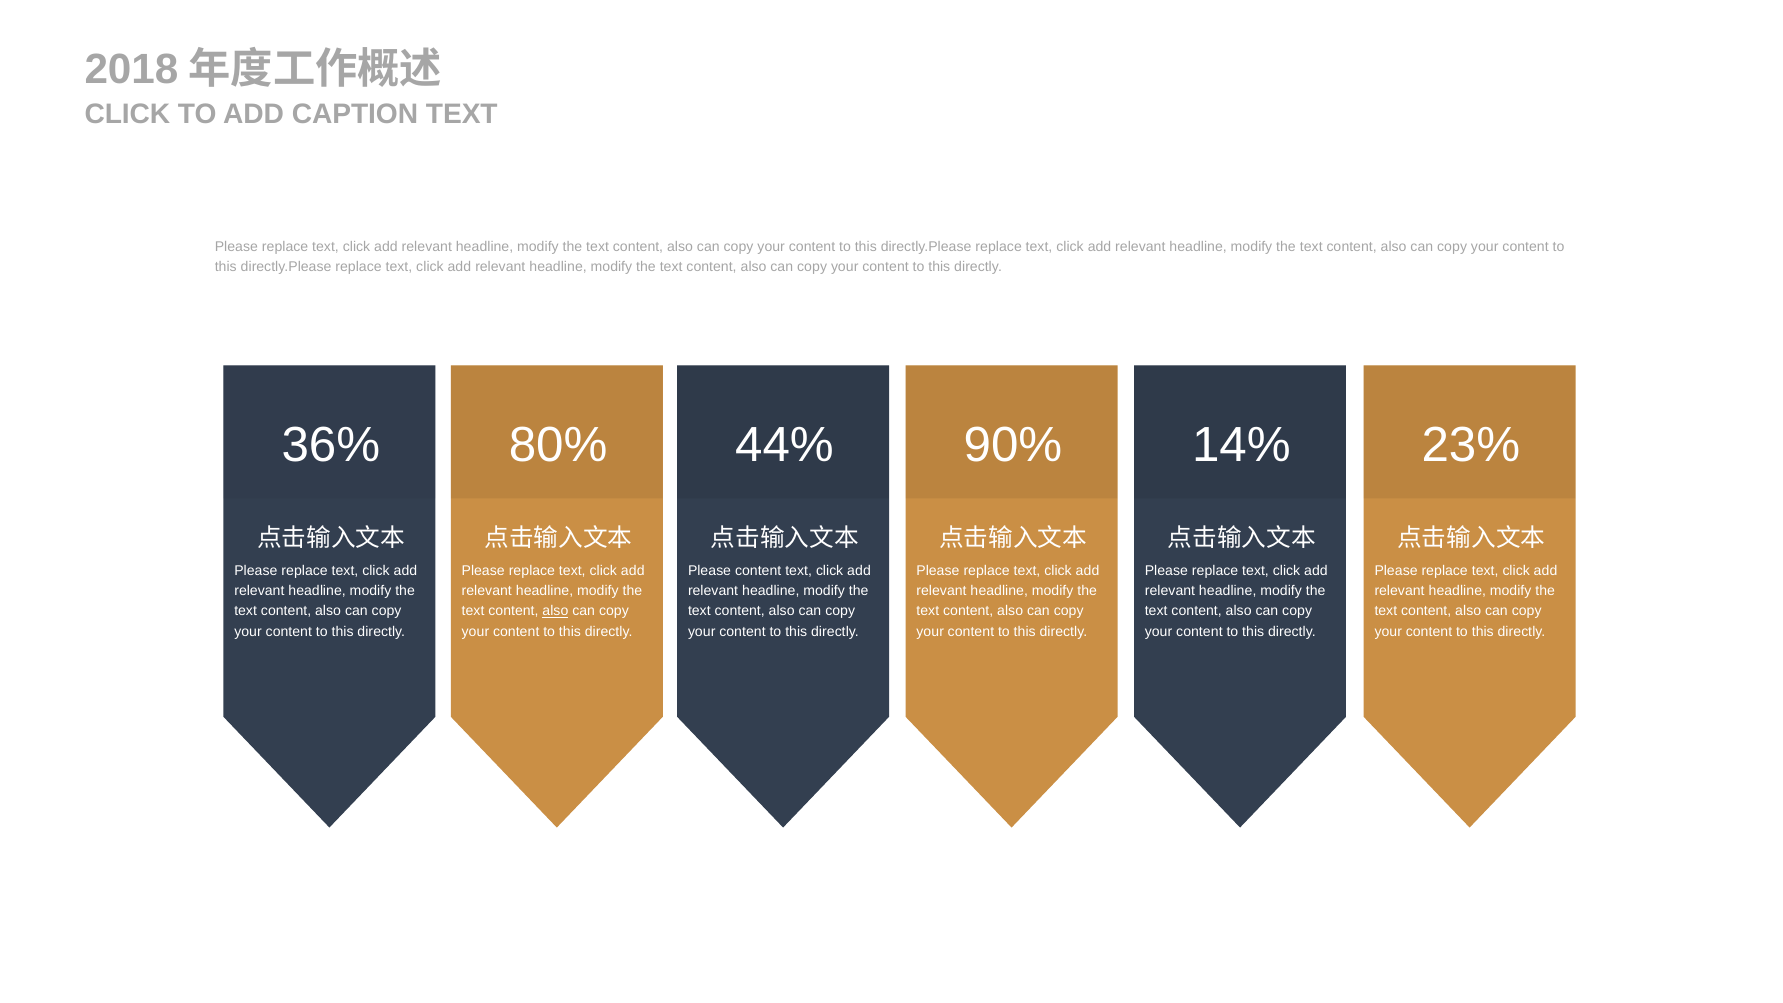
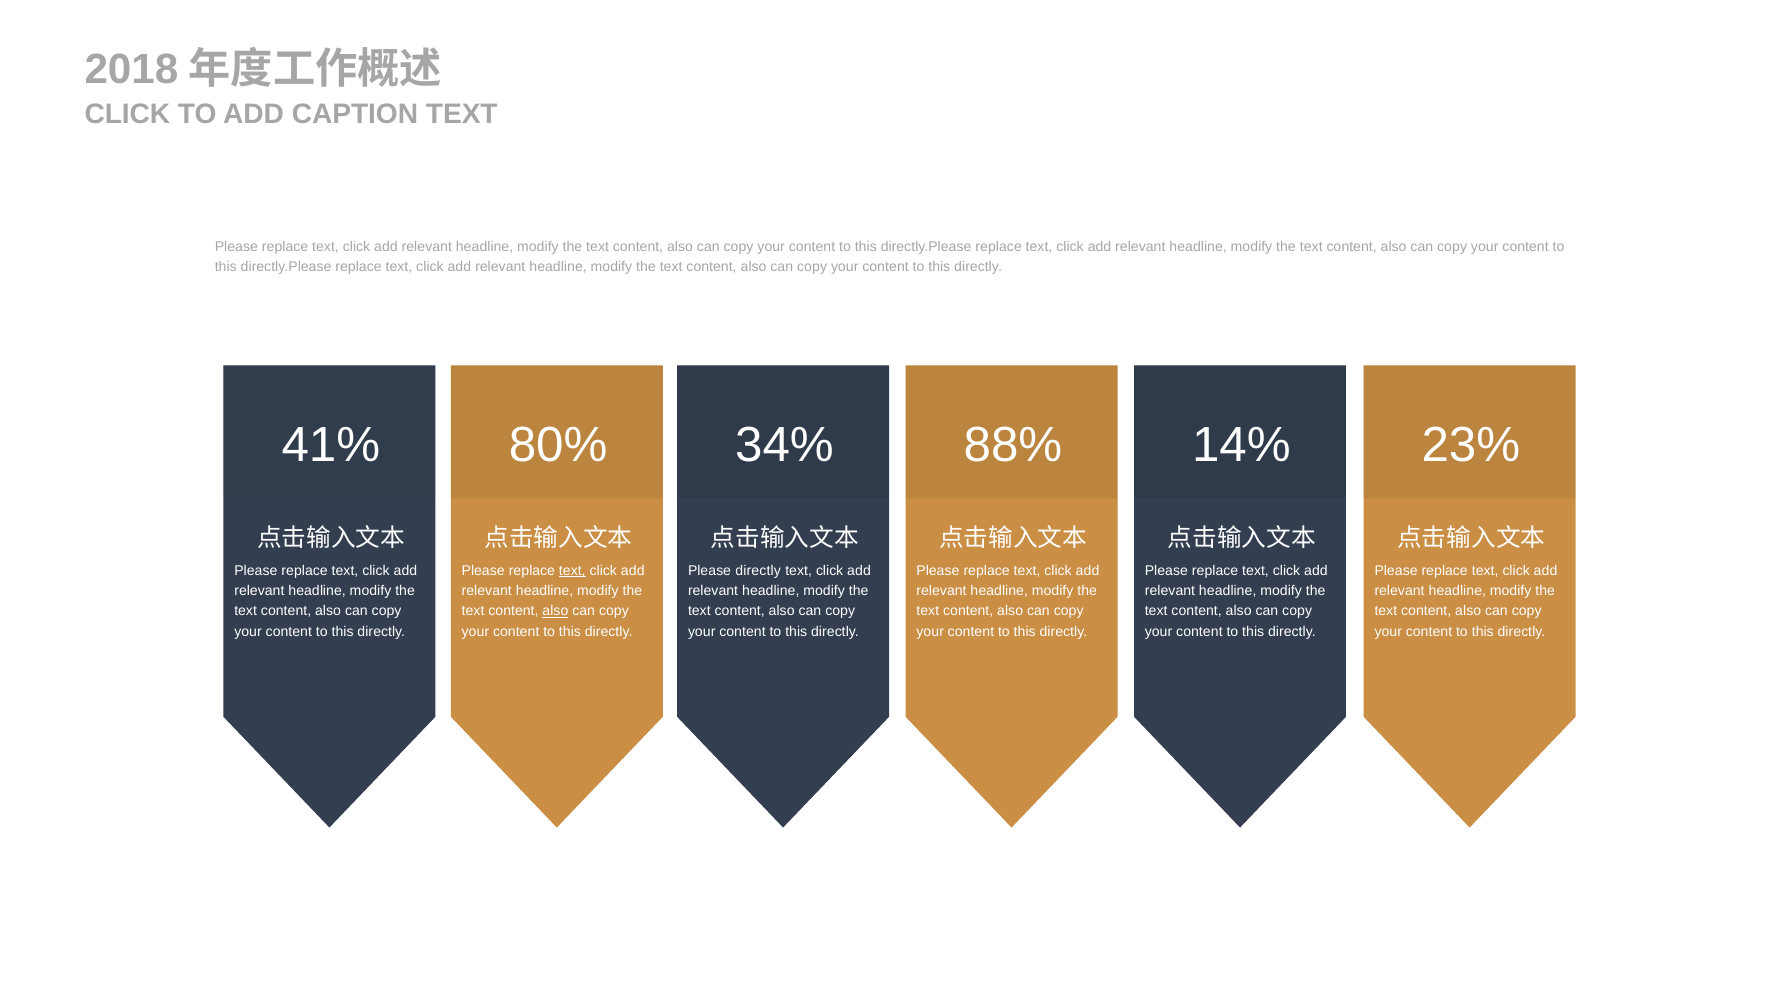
36%: 36% -> 41%
44%: 44% -> 34%
90%: 90% -> 88%
text at (572, 571) underline: none -> present
Please content: content -> directly
